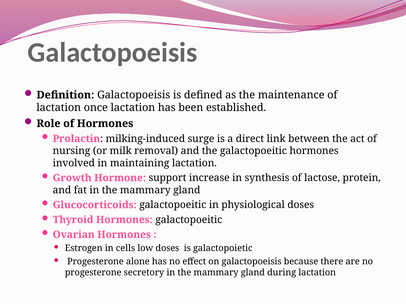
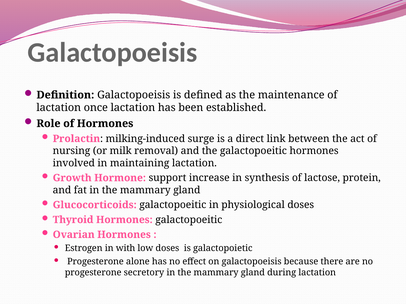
cells: cells -> with
